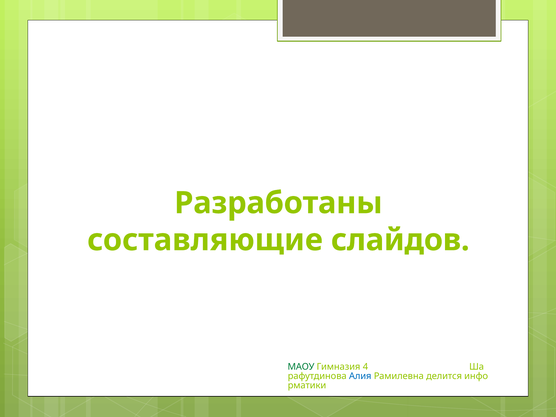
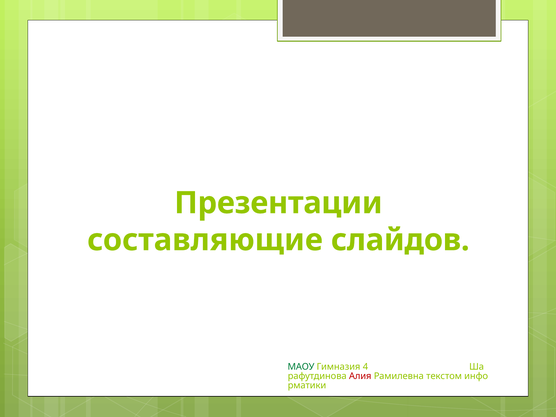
Разработаны: Разработаны -> Презентации
Алия colour: blue -> red
делится: делится -> текстом
